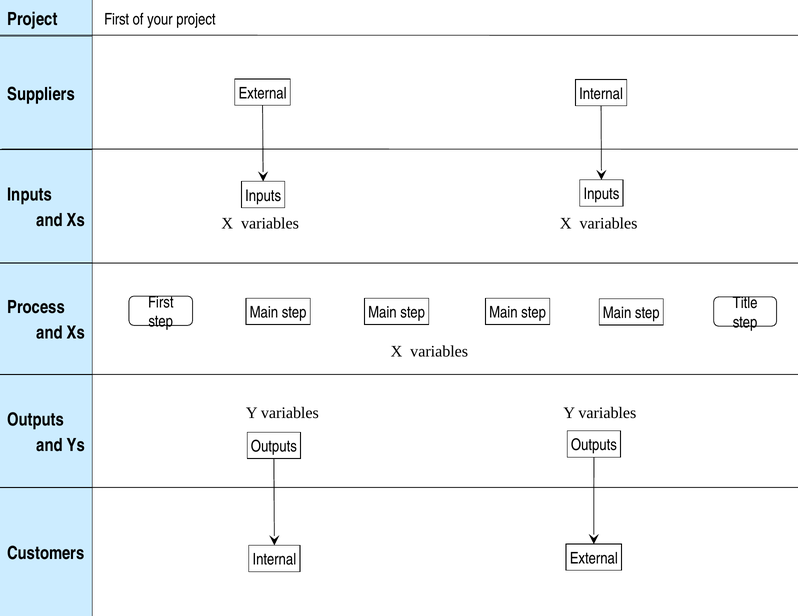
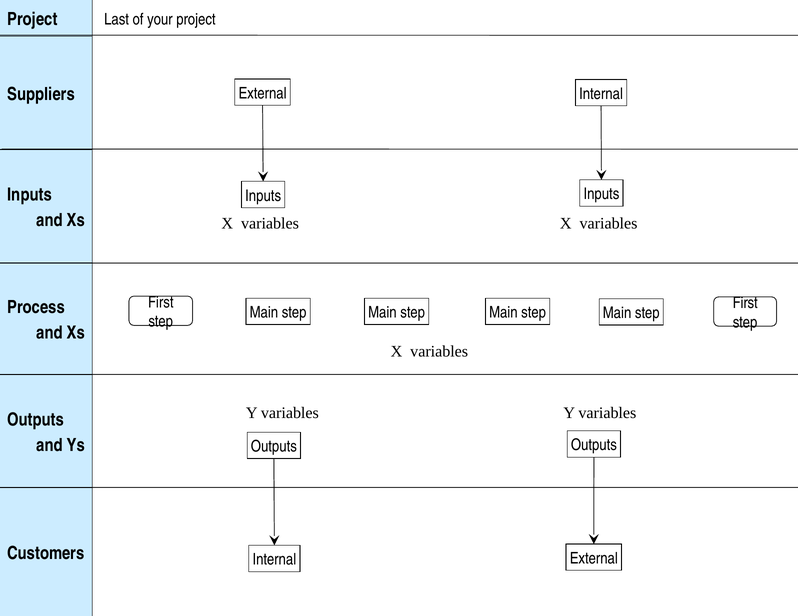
First at (117, 19): First -> Last
Title at (745, 303): Title -> First
